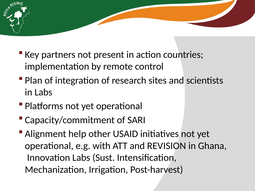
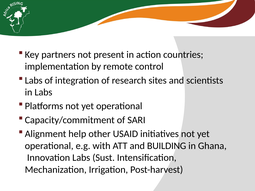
Plan at (34, 80): Plan -> Labs
REVISION: REVISION -> BUILDING
